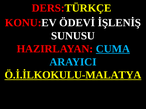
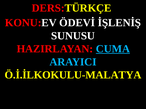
Ö.İ.İLKOKULU-MALATYA underline: present -> none
